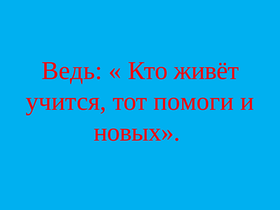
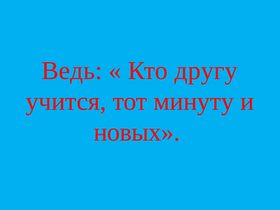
живёт: живёт -> другу
помоги: помоги -> минуту
